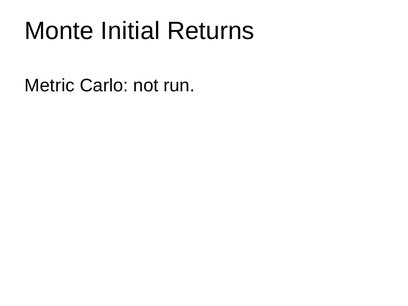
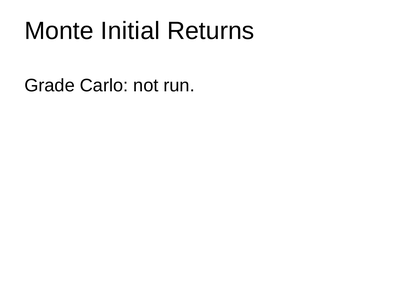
Metric: Metric -> Grade
